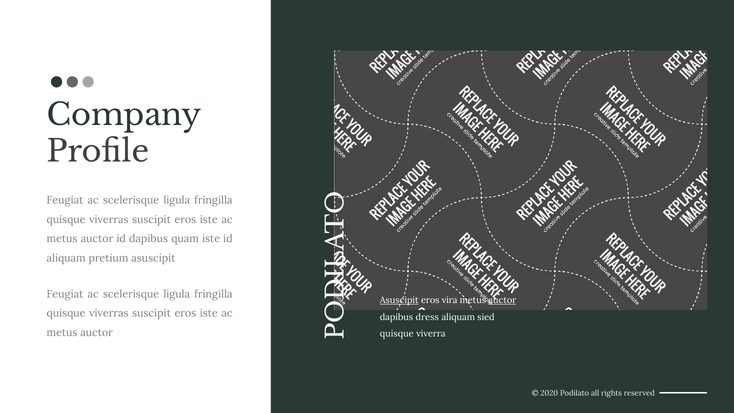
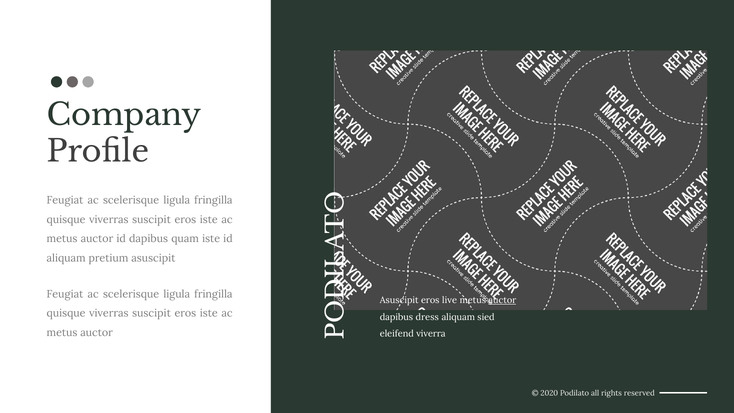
Asuscipit at (399, 300) underline: present -> none
vira: vira -> live
quisque at (397, 333): quisque -> eleifend
